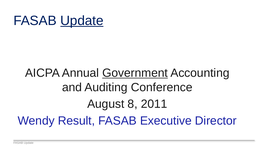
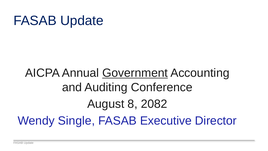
Update at (82, 21) underline: present -> none
2011: 2011 -> 2082
Result: Result -> Single
